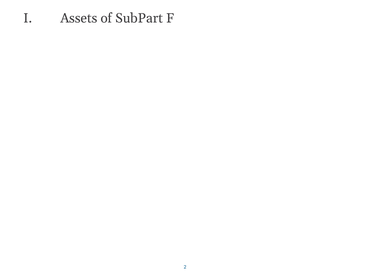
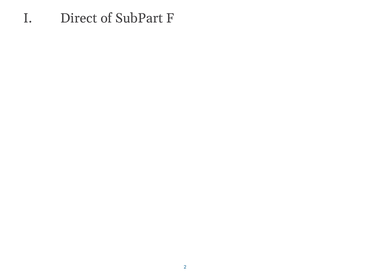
Assets: Assets -> Direct
